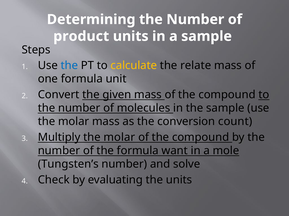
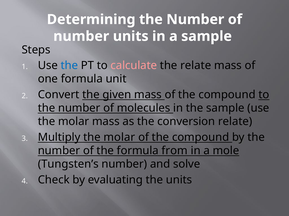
product at (81, 36): product -> number
calculate colour: yellow -> pink
conversion count: count -> relate
want: want -> from
